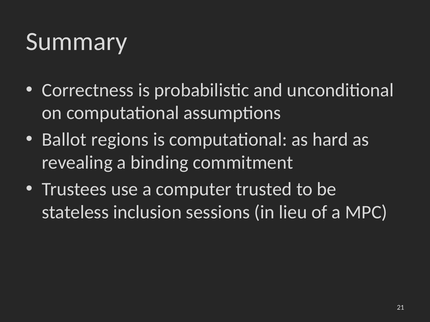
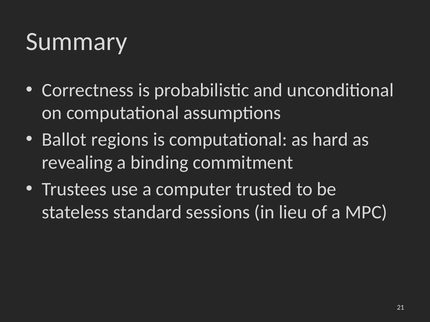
inclusion: inclusion -> standard
